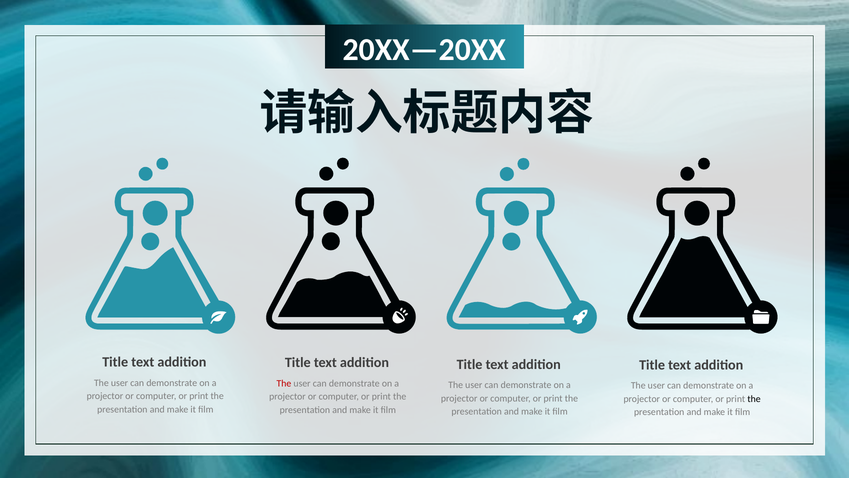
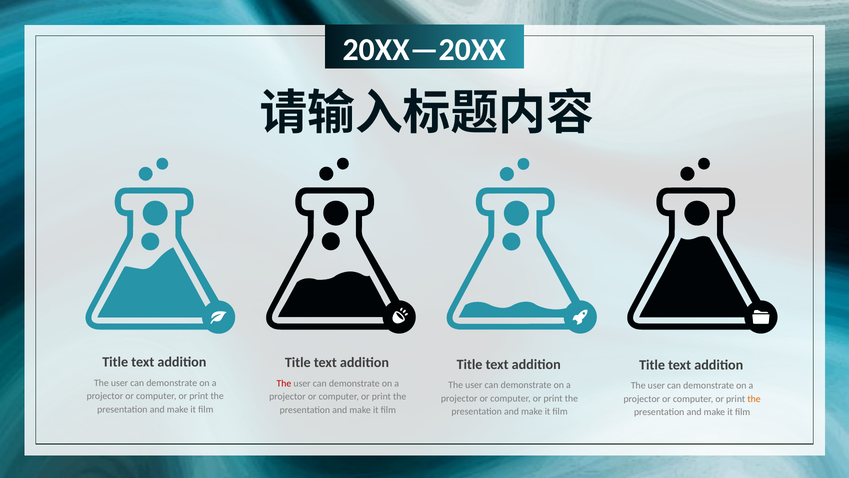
the at (754, 398) colour: black -> orange
